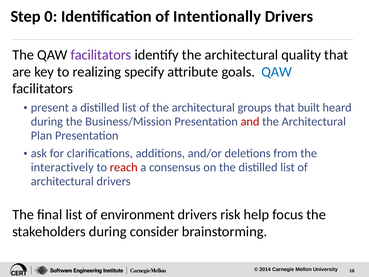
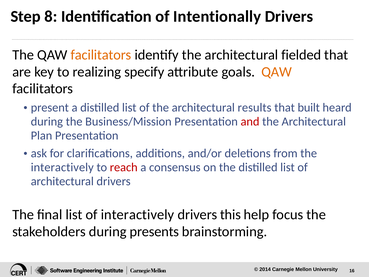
0: 0 -> 8
facilitators at (101, 55) colour: purple -> orange
quality: quality -> fielded
QAW at (277, 72) colour: blue -> orange
groups: groups -> results
of environment: environment -> interactively
risk: risk -> this
consider: consider -> presents
